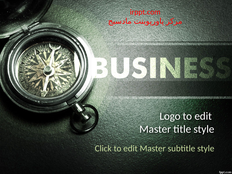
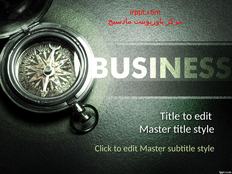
Logo at (170, 116): Logo -> Title
